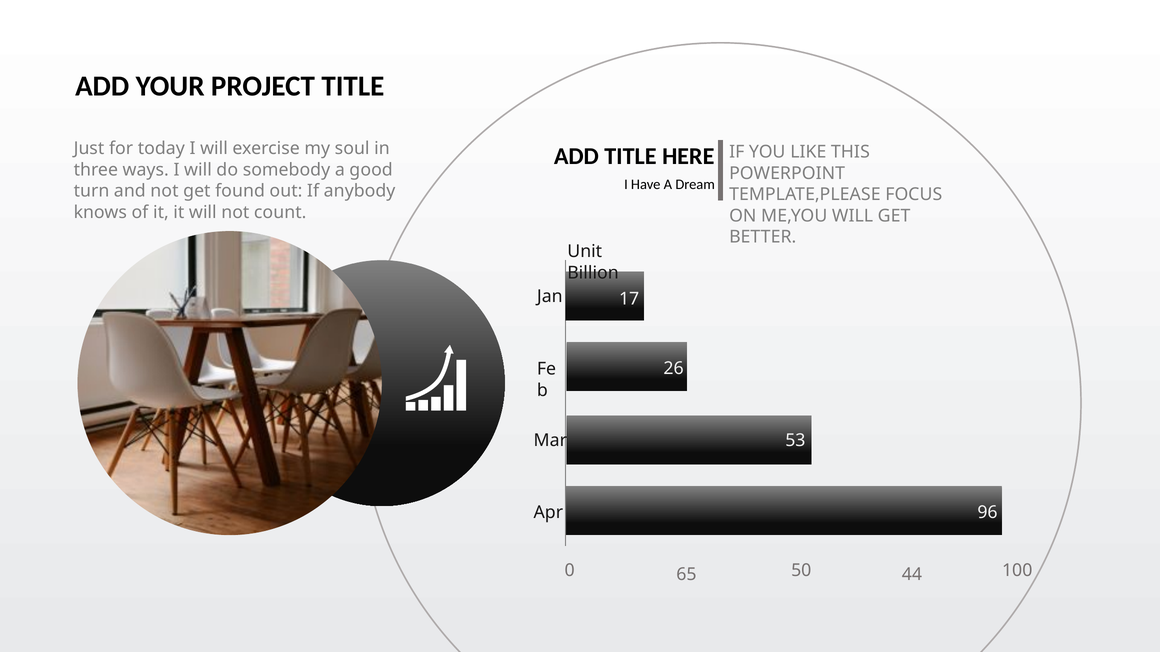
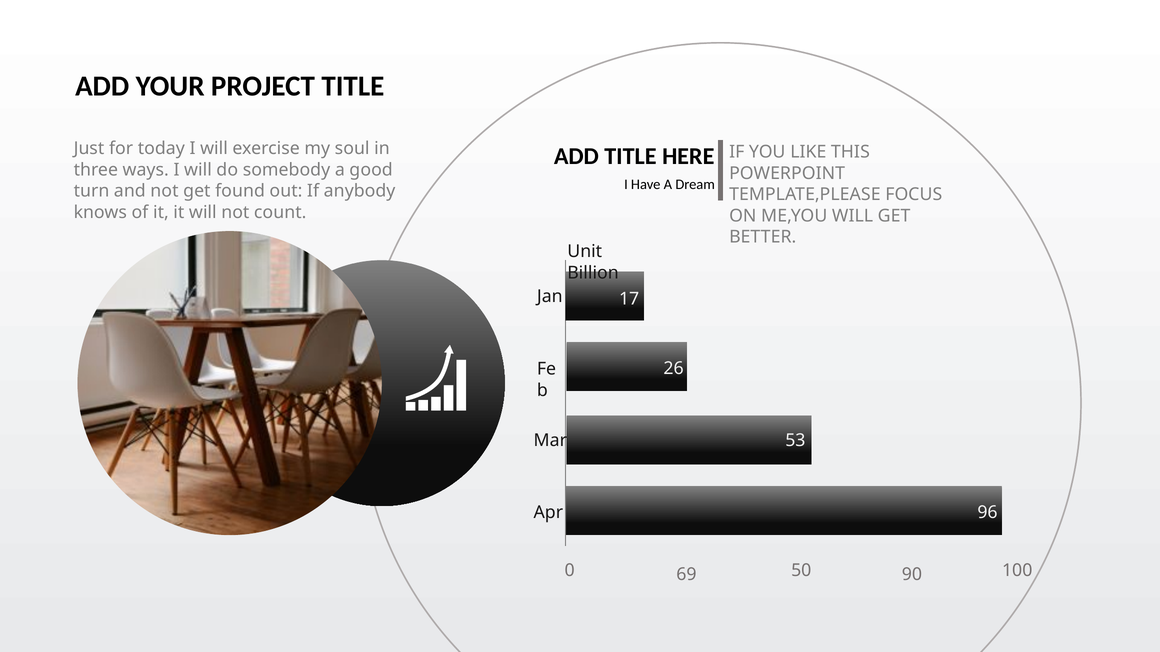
65: 65 -> 69
44: 44 -> 90
